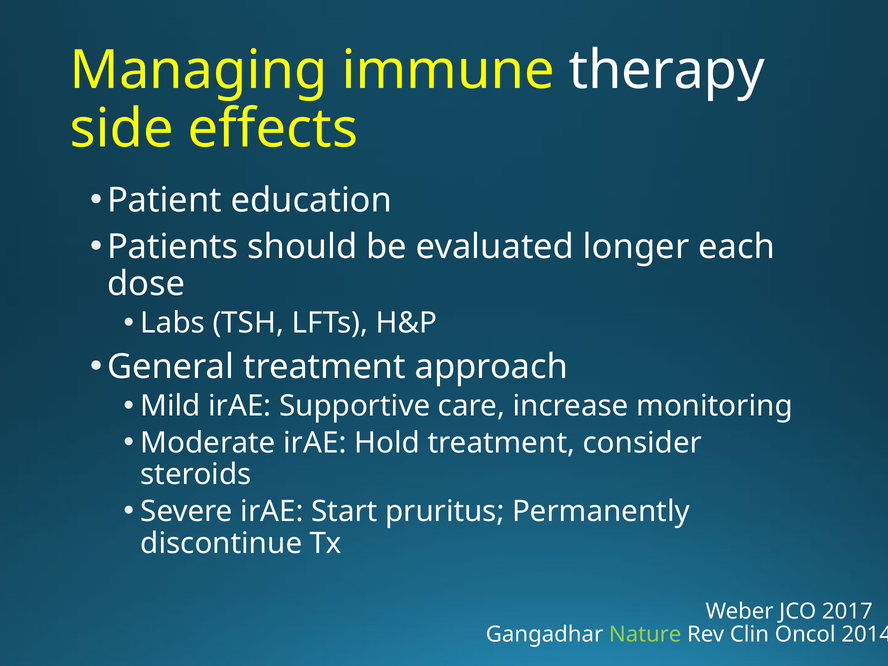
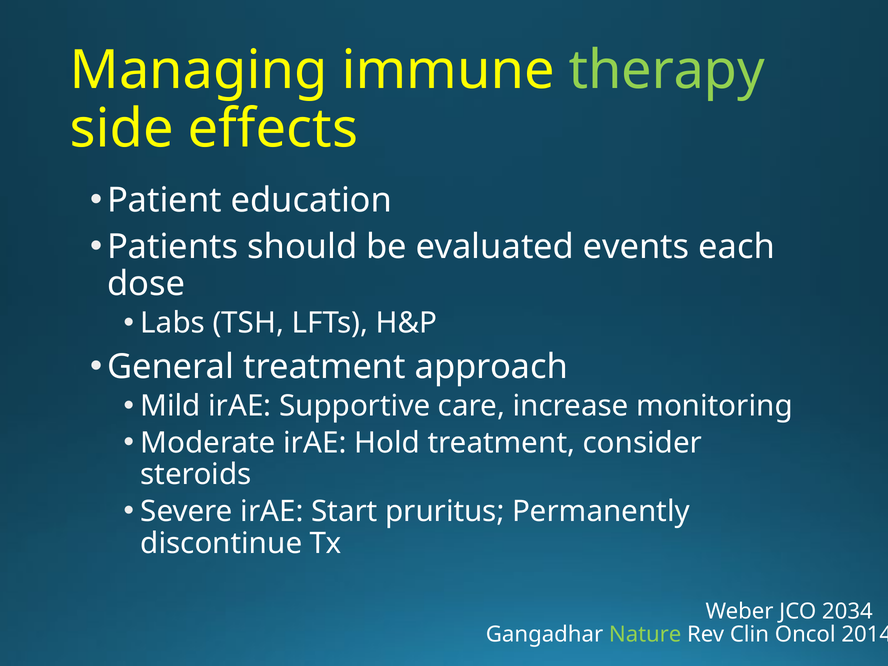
therapy colour: white -> light green
longer: longer -> events
2017: 2017 -> 2034
